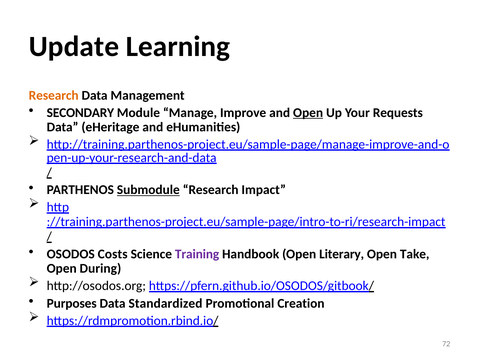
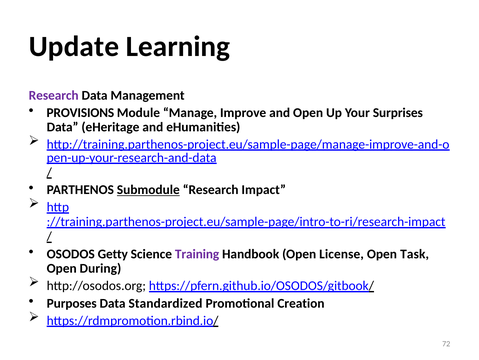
Research at (54, 95) colour: orange -> purple
SECONDARY: SECONDARY -> PROVISIONS
Open at (308, 112) underline: present -> none
Requests: Requests -> Surprises
Costs: Costs -> Getty
Literary: Literary -> License
Take: Take -> Task
